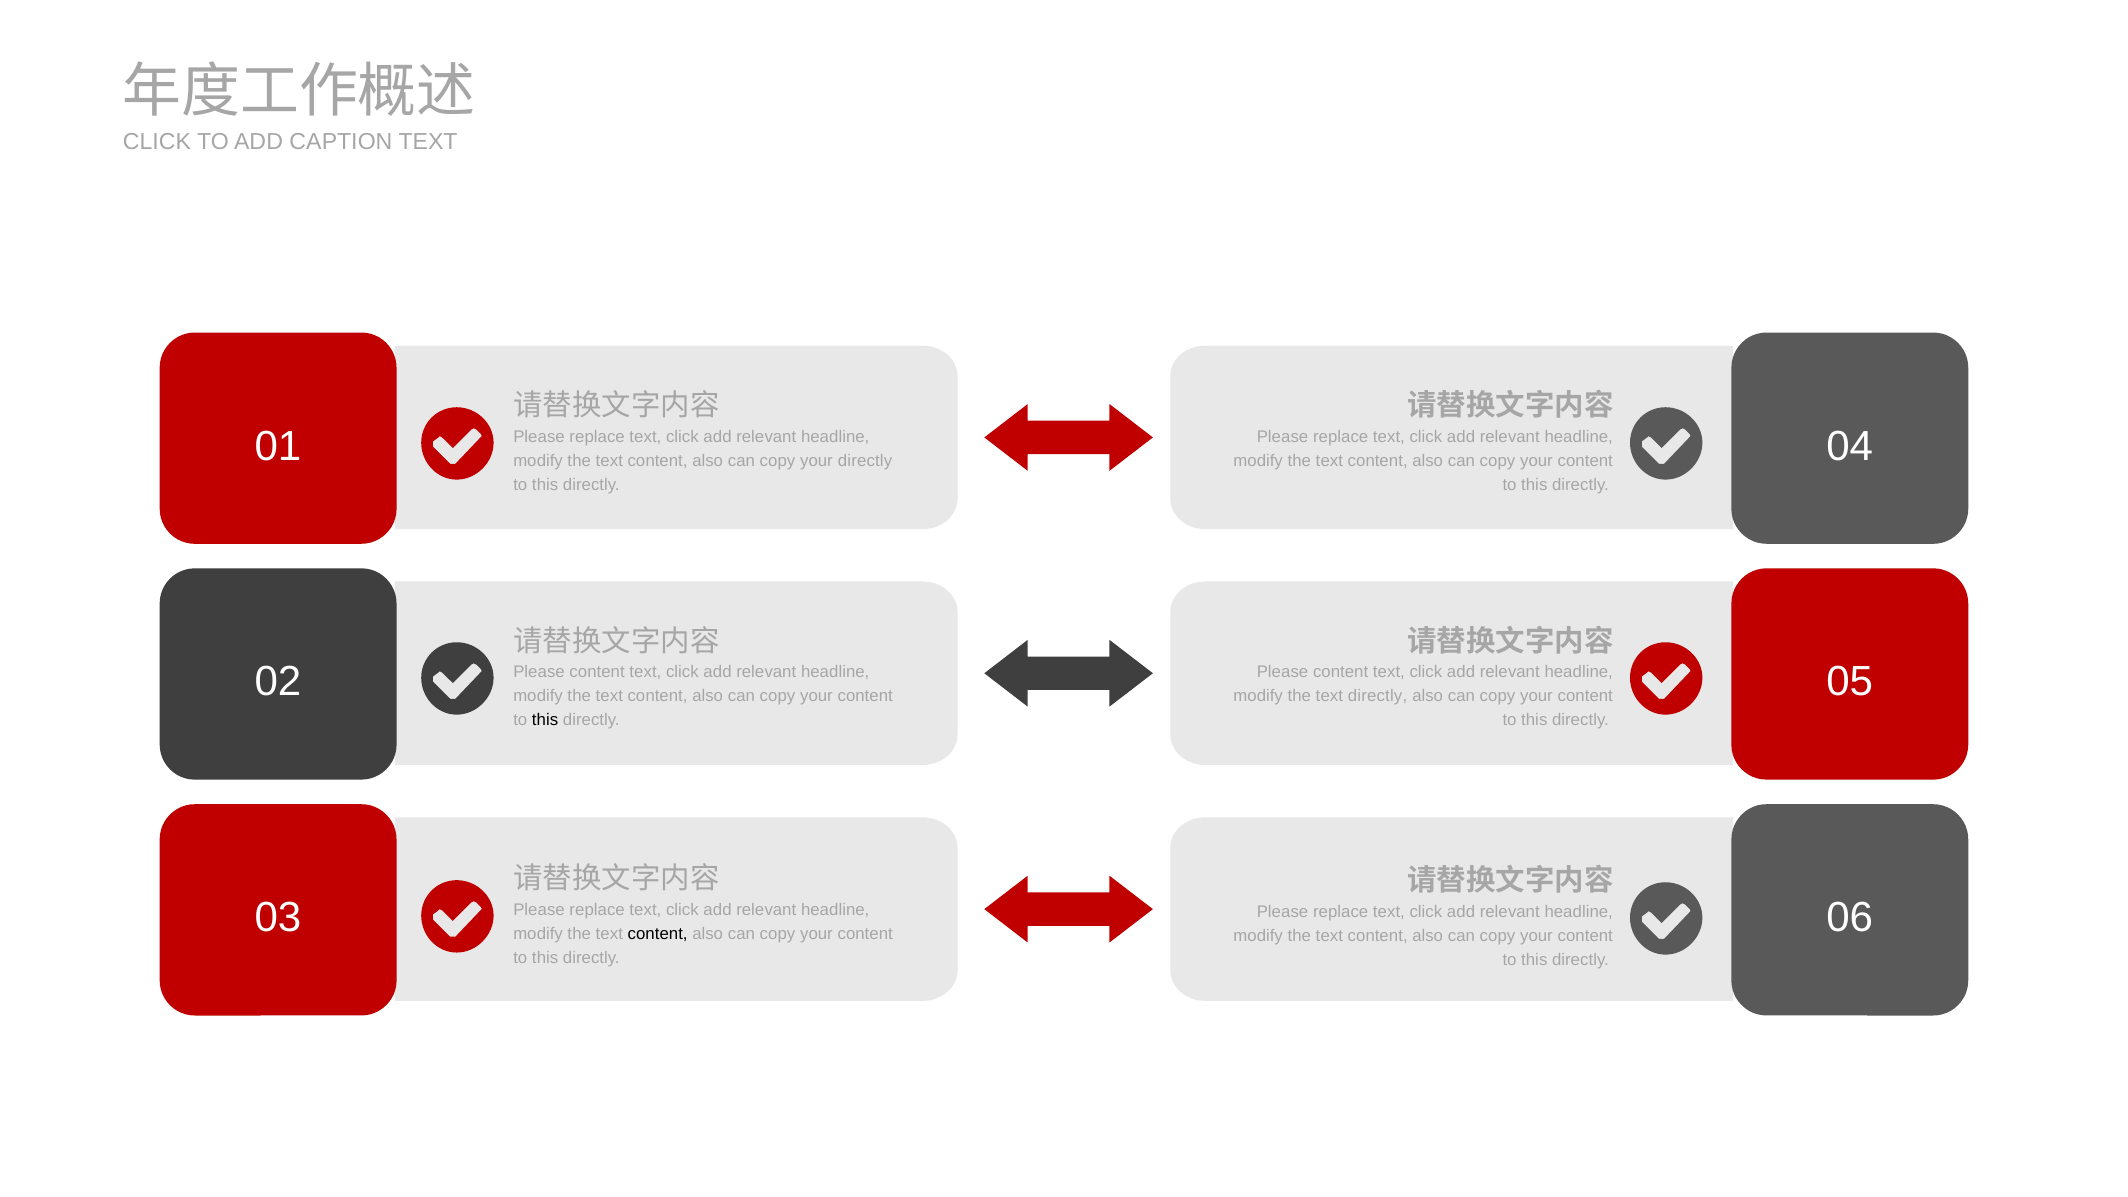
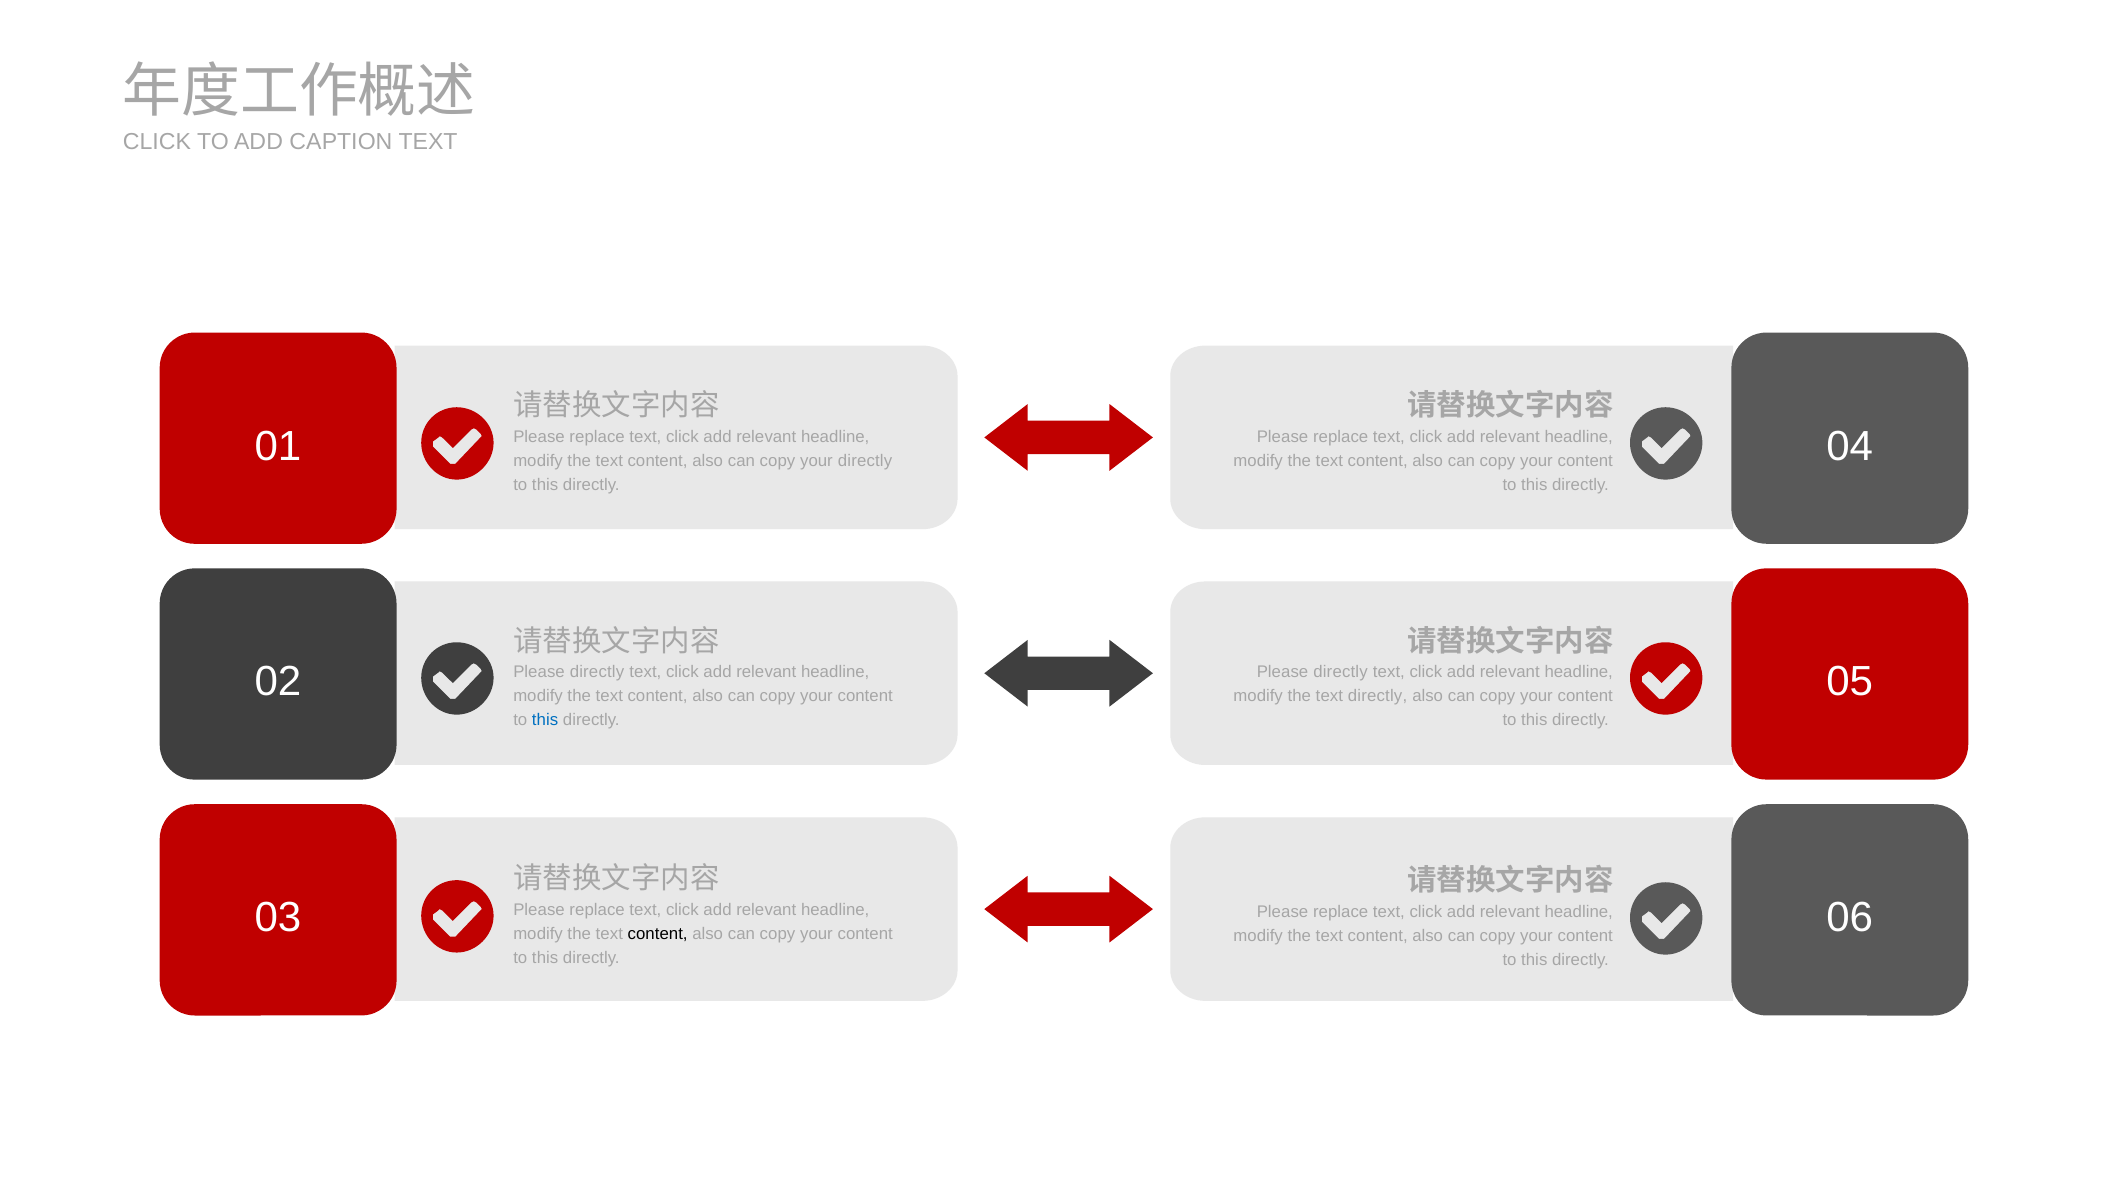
content at (597, 672): content -> directly
content at (1341, 672): content -> directly
this at (545, 720) colour: black -> blue
